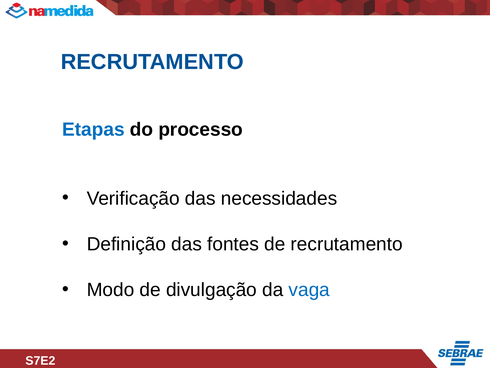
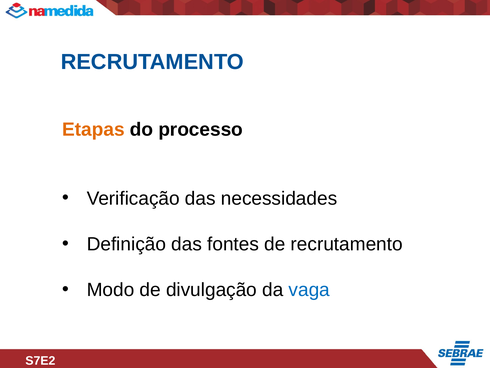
Etapas colour: blue -> orange
